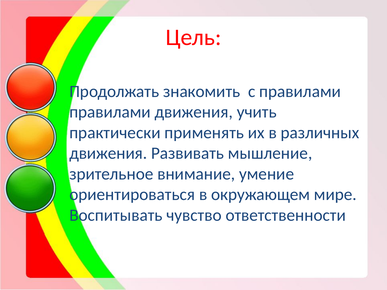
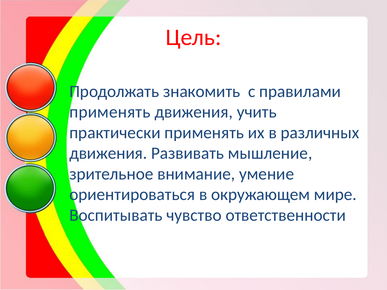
правилами at (110, 112): правилами -> применять
